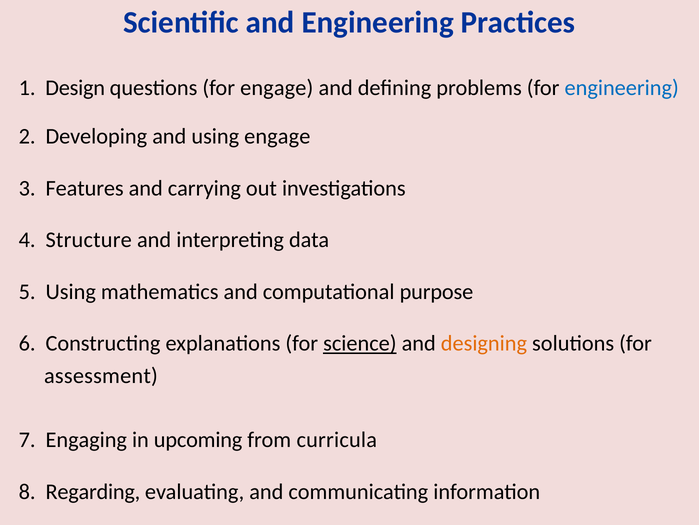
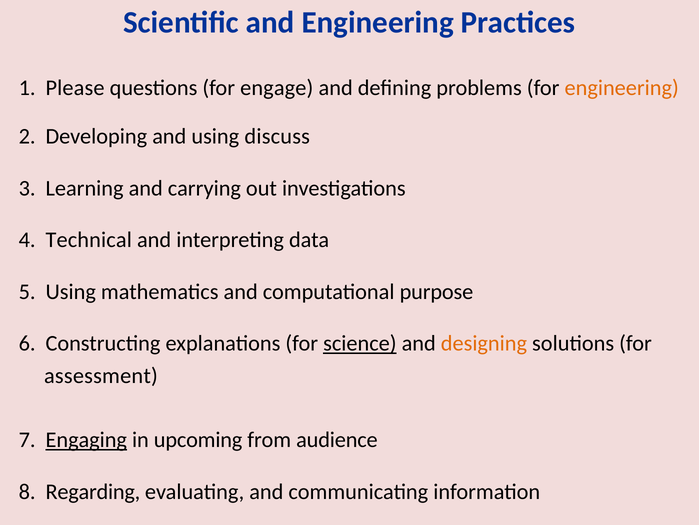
Design: Design -> Please
engineering at (622, 88) colour: blue -> orange
using engage: engage -> discuss
Features: Features -> Learning
Structure: Structure -> Technical
Engaging underline: none -> present
curricula: curricula -> audience
